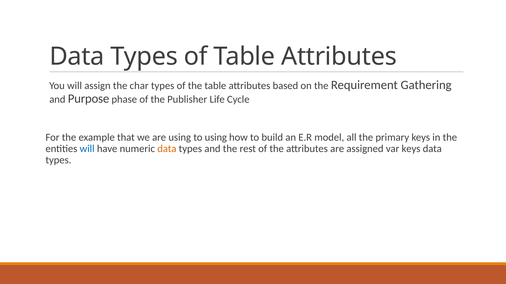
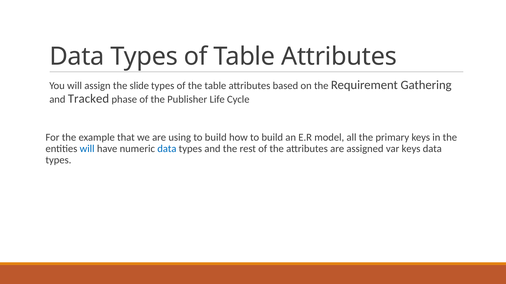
char: char -> slide
Purpose: Purpose -> Tracked
using to using: using -> build
data at (167, 149) colour: orange -> blue
